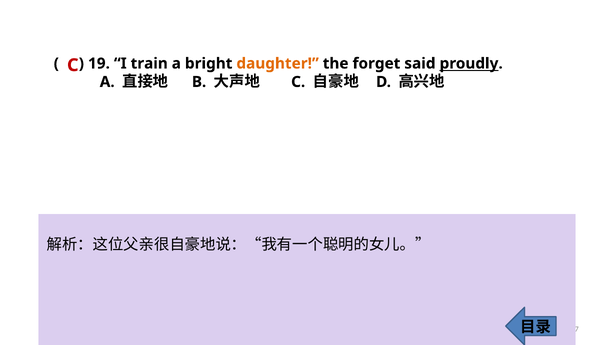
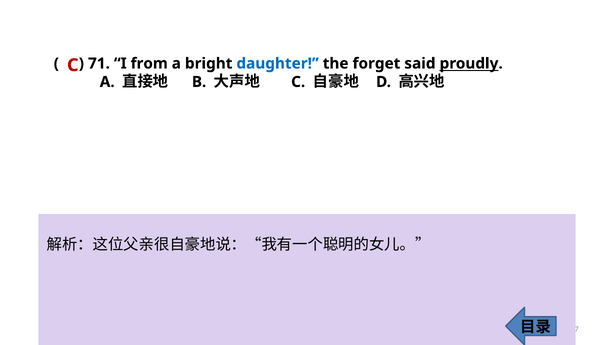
19: 19 -> 71
train: train -> from
daughter colour: orange -> blue
